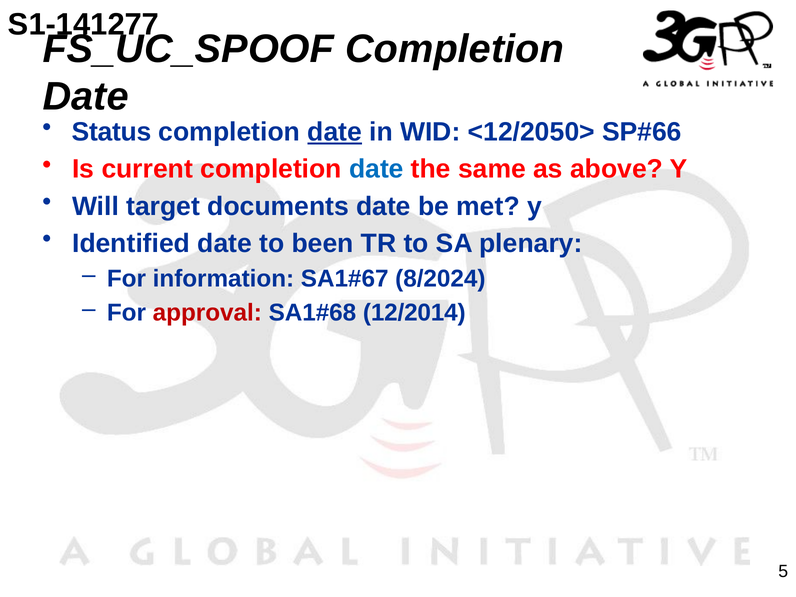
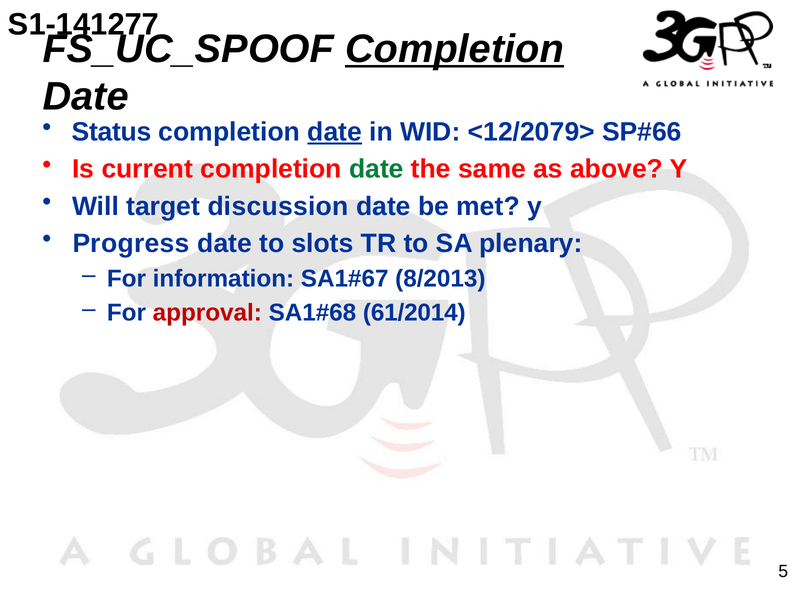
Completion at (455, 49) underline: none -> present
<12/2050>: <12/2050> -> <12/2079>
date at (376, 169) colour: blue -> green
documents: documents -> discussion
Identified: Identified -> Progress
been: been -> slots
8/2024: 8/2024 -> 8/2013
12/2014: 12/2014 -> 61/2014
